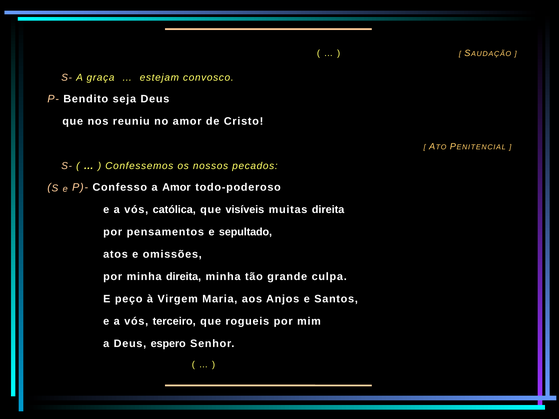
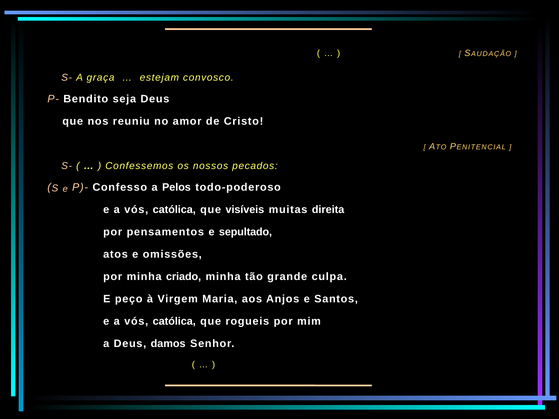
a Amor: Amor -> Pelos
minha direita: direita -> criado
terceiro at (174, 322): terceiro -> católica
espero: espero -> damos
